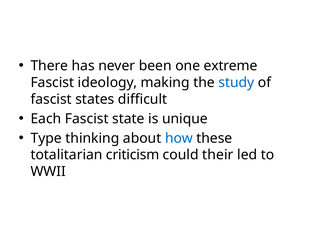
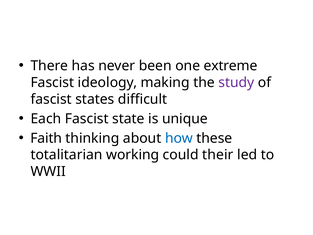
study colour: blue -> purple
Type: Type -> Faith
criticism: criticism -> working
